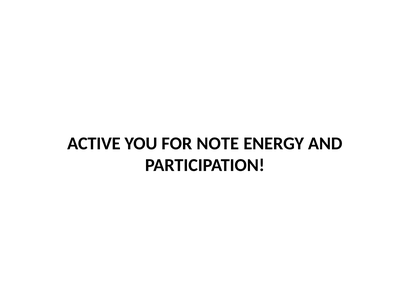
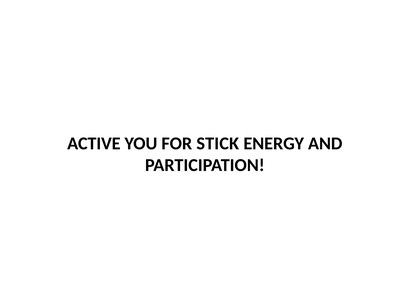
NOTE: NOTE -> STICK
